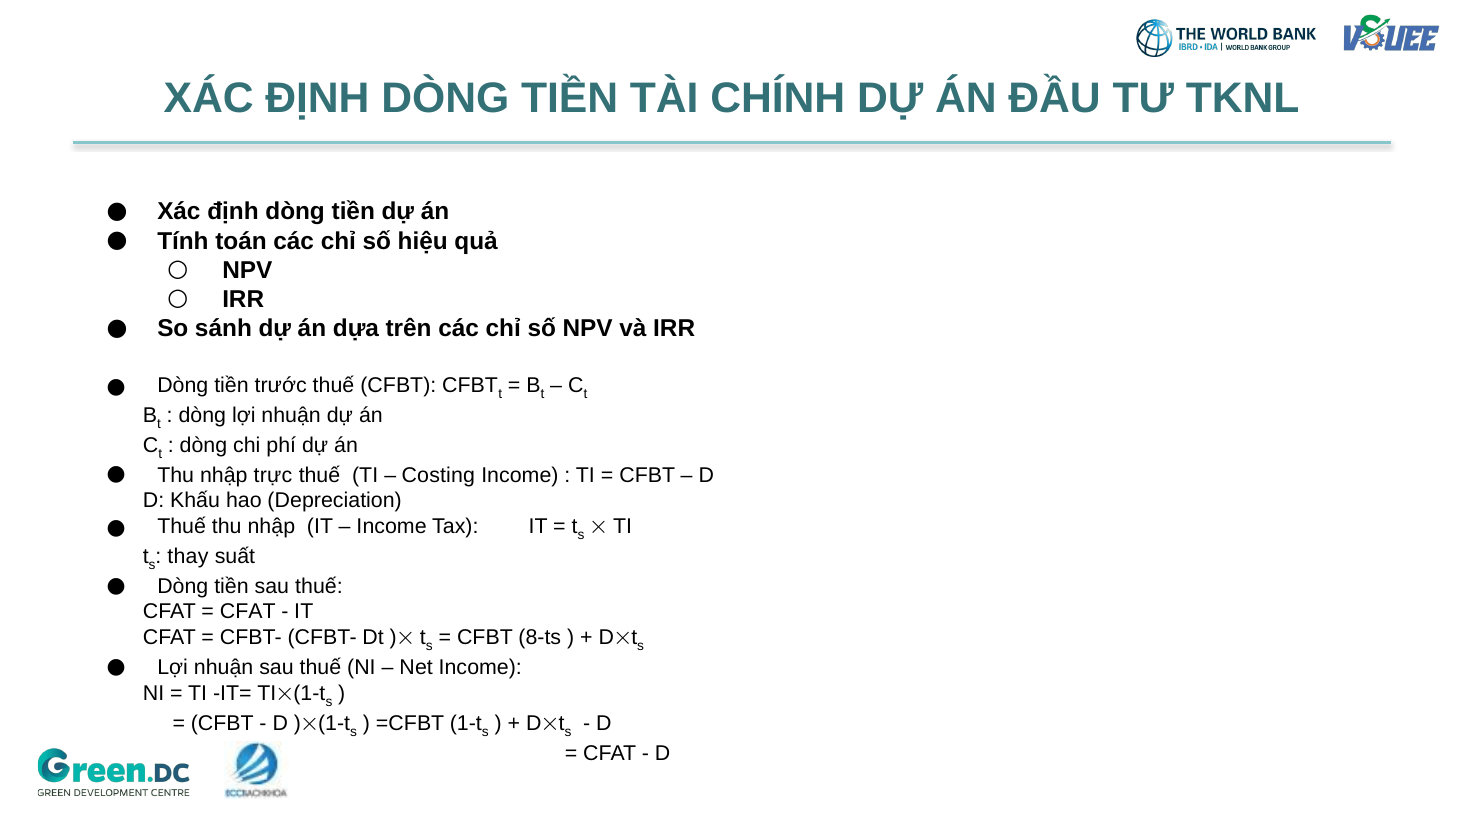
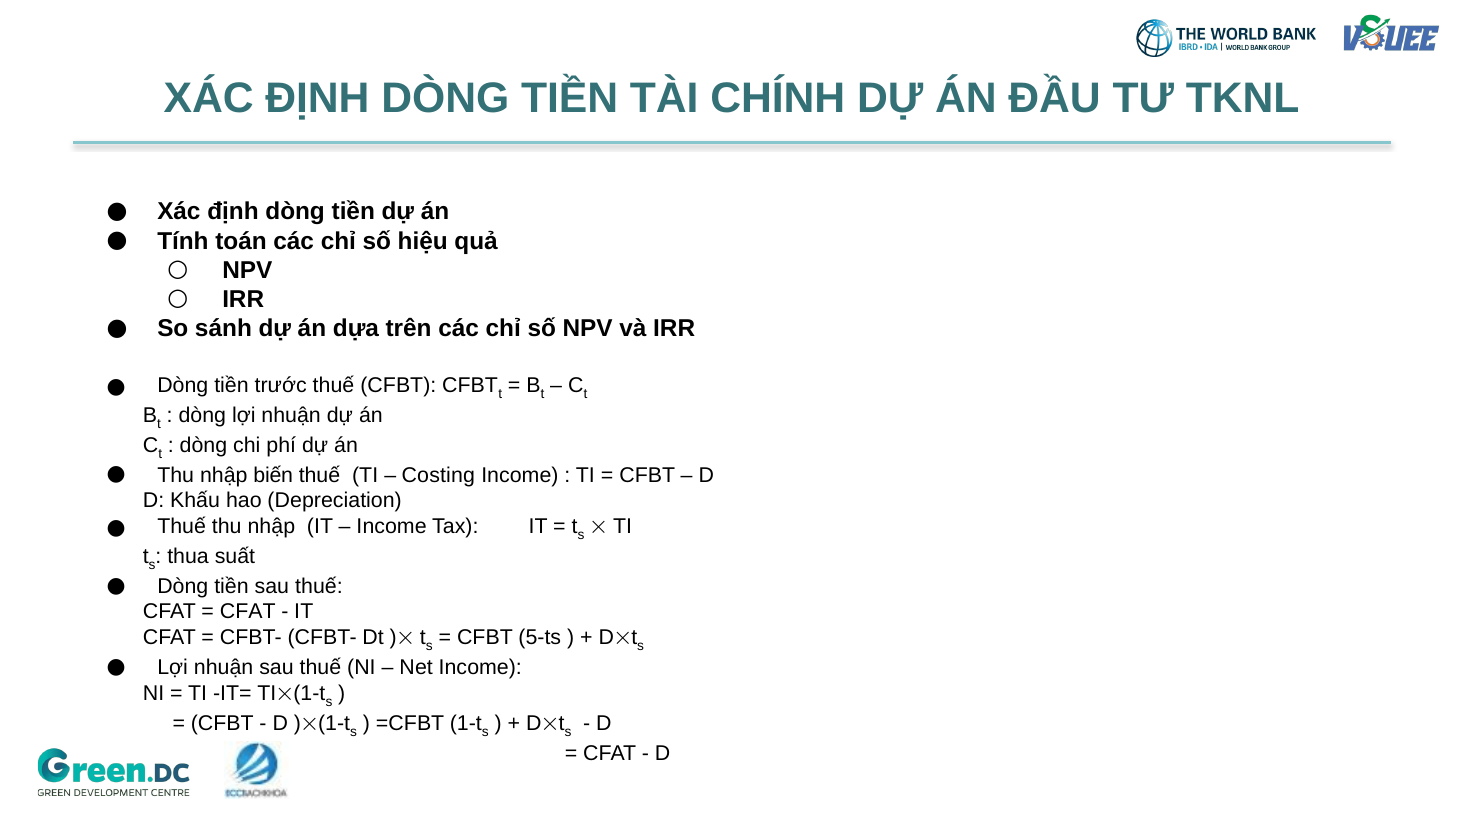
trực: trực -> biến
thay: thay -> thua
8-ts: 8-ts -> 5-ts
